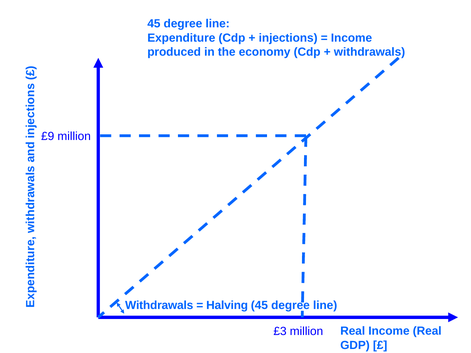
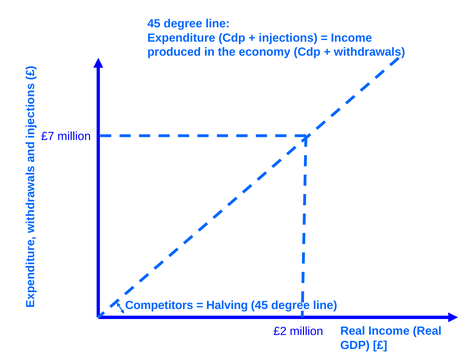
£9: £9 -> £7
Withdrawals at (159, 306): Withdrawals -> Competitors
£3: £3 -> £2
